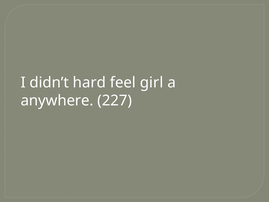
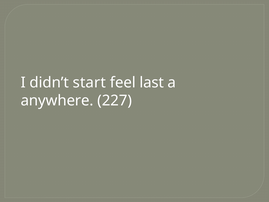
hard: hard -> start
girl: girl -> last
